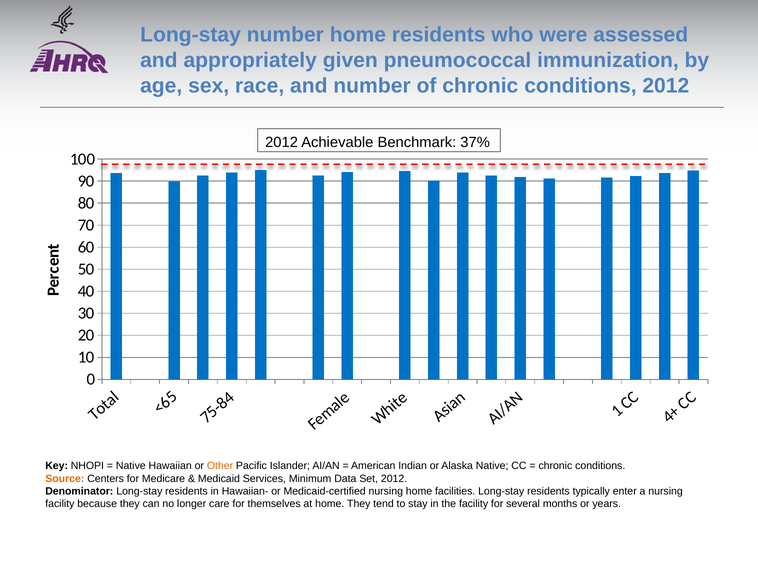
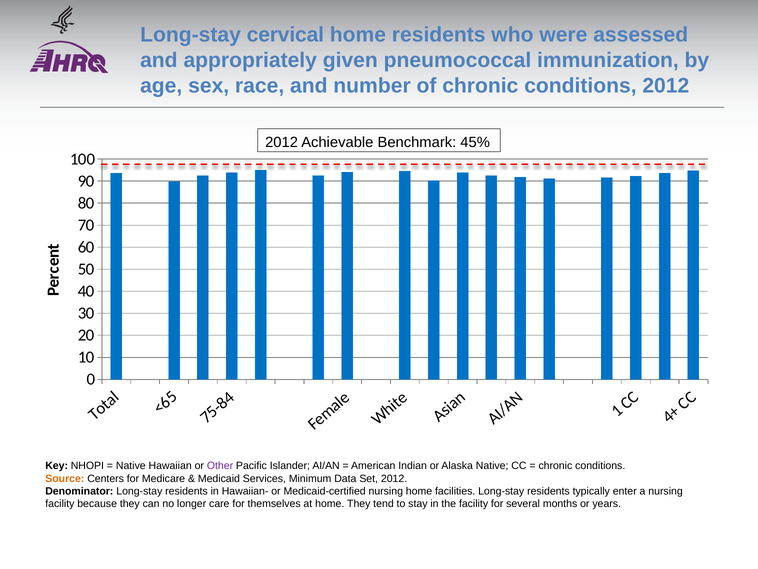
Long-stay number: number -> cervical
37%: 37% -> 45%
Other colour: orange -> purple
